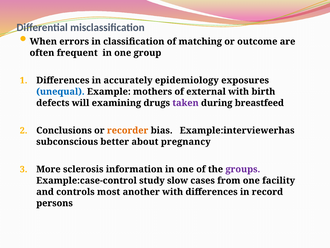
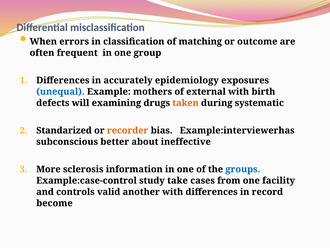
taken colour: purple -> orange
breastfeed: breastfeed -> systematic
Conclusions: Conclusions -> Standarized
pregnancy: pregnancy -> ineffective
groups colour: purple -> blue
slow: slow -> take
most: most -> valid
persons: persons -> become
